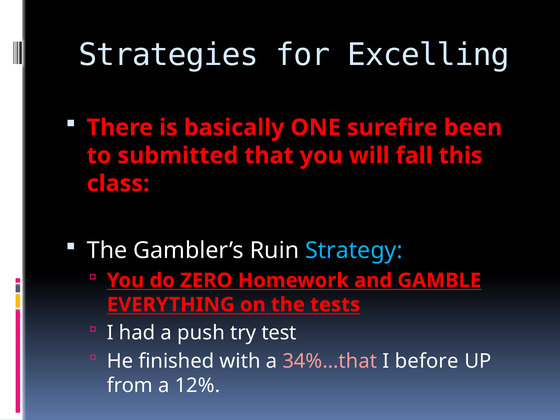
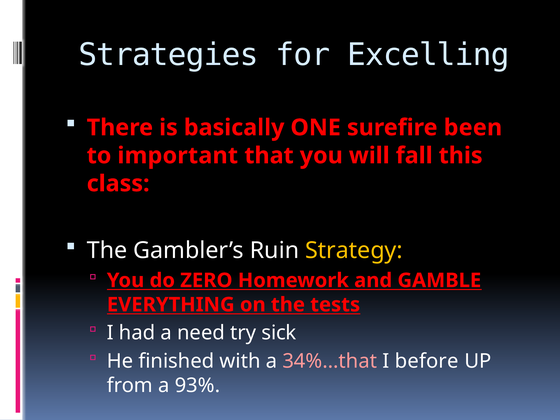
submitted: submitted -> important
Strategy colour: light blue -> yellow
push: push -> need
test: test -> sick
12%: 12% -> 93%
